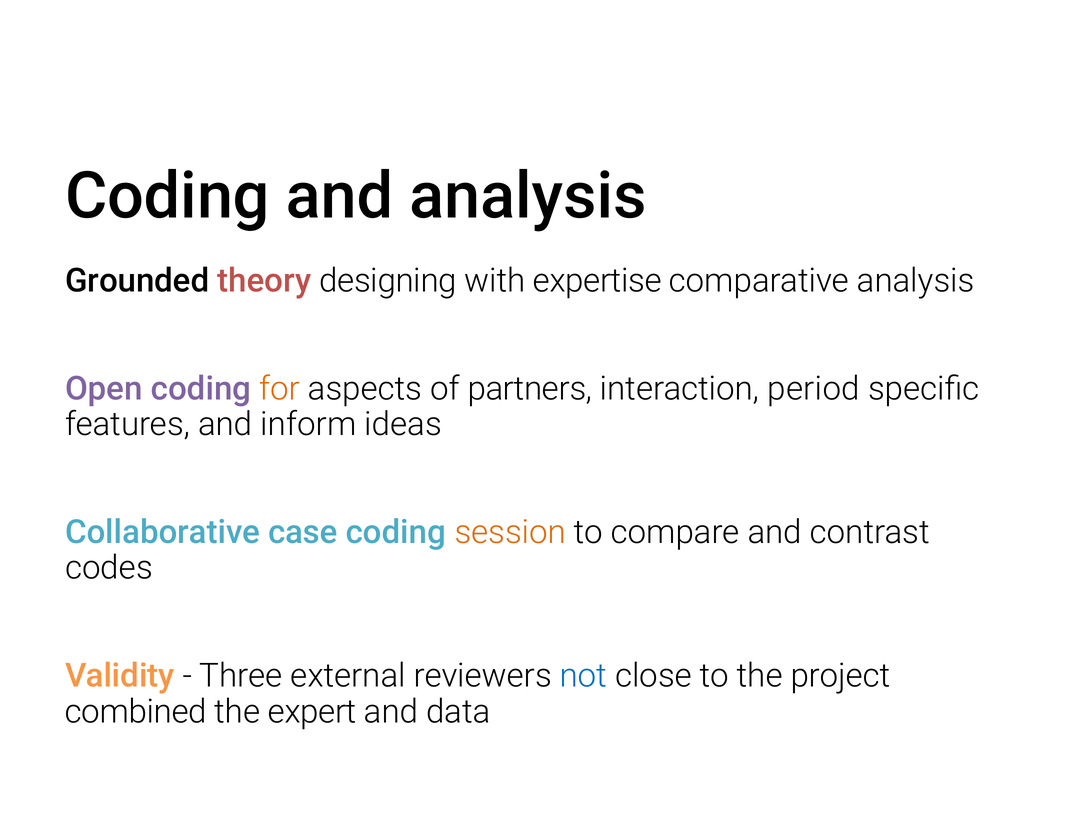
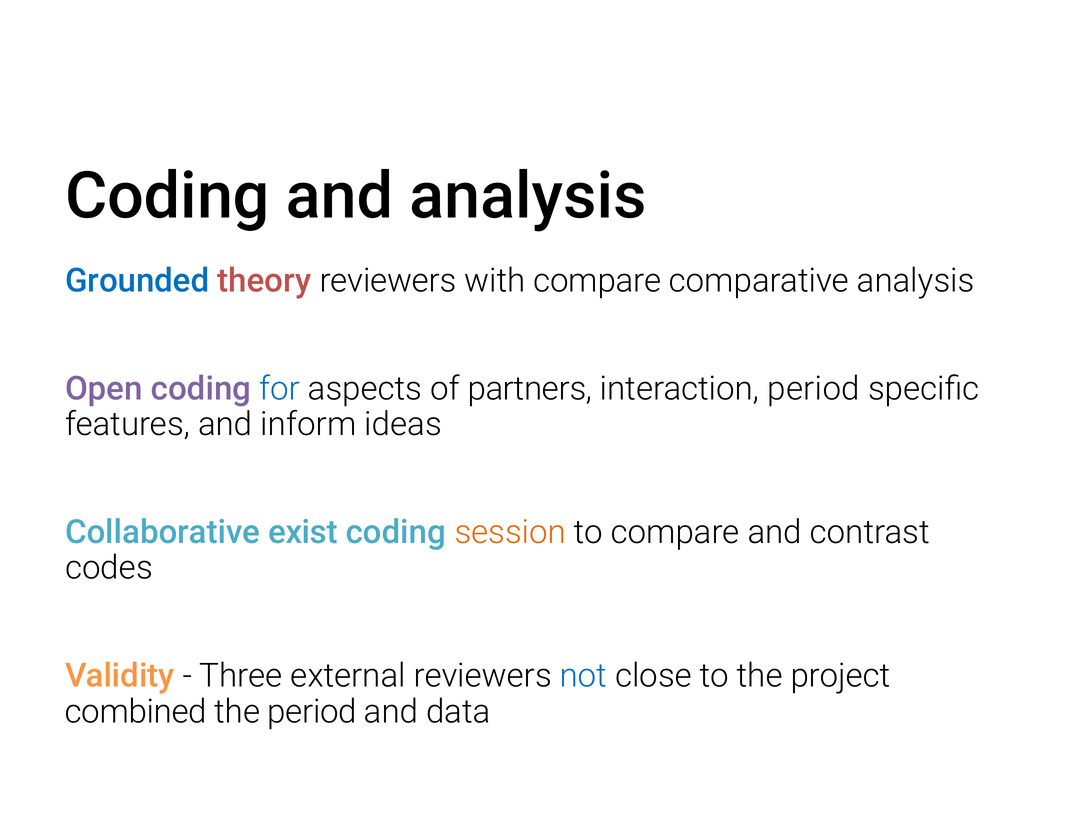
Grounded colour: black -> blue
theory designing: designing -> reviewers
with expertise: expertise -> compare
for colour: orange -> blue
case: case -> exist
the expert: expert -> period
